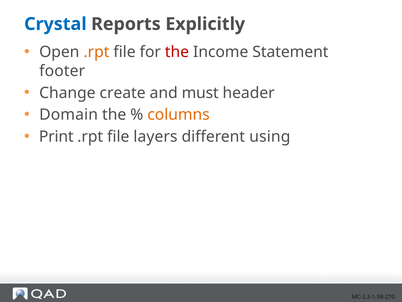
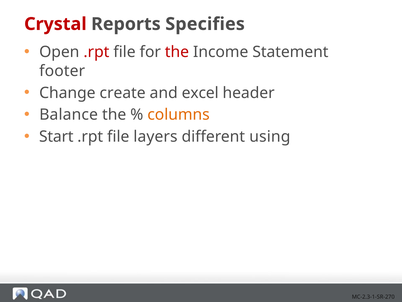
Crystal colour: blue -> red
Explicitly: Explicitly -> Specifies
.rpt at (96, 52) colour: orange -> red
must: must -> excel
Domain: Domain -> Balance
Print: Print -> Start
